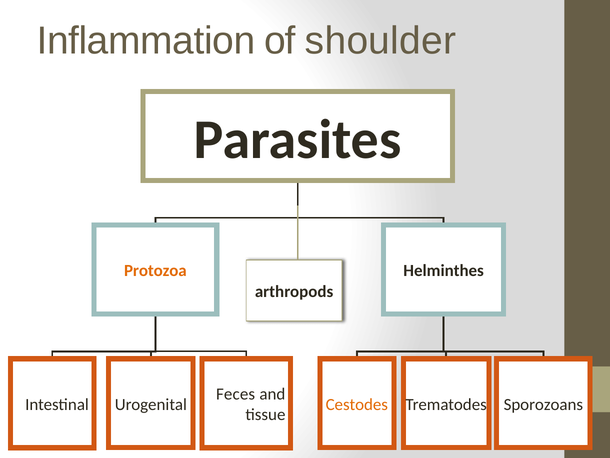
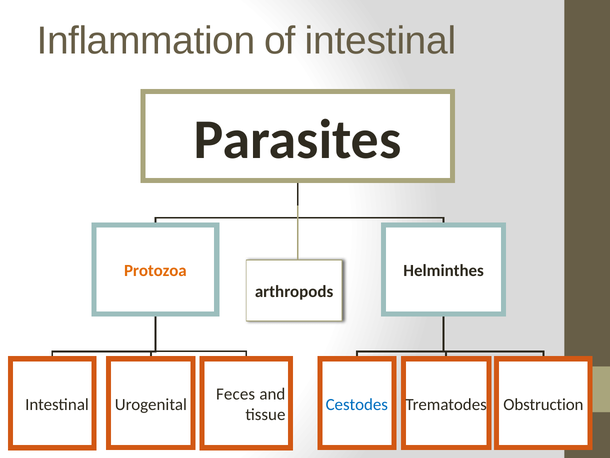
of shoulder: shoulder -> intestinal
Cestodes colour: orange -> blue
Sporozoans: Sporozoans -> Obstruction
